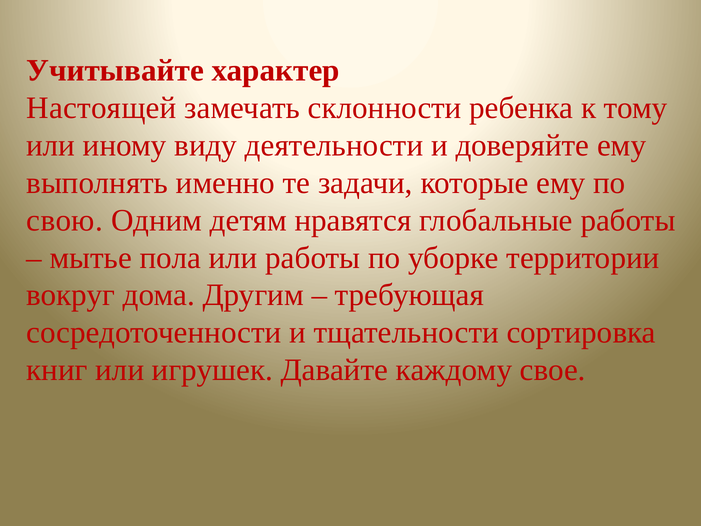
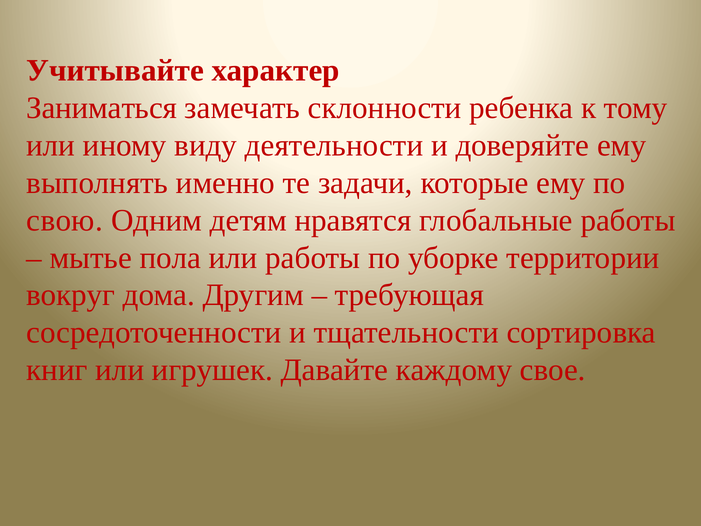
Настоящей: Настоящей -> Заниматься
